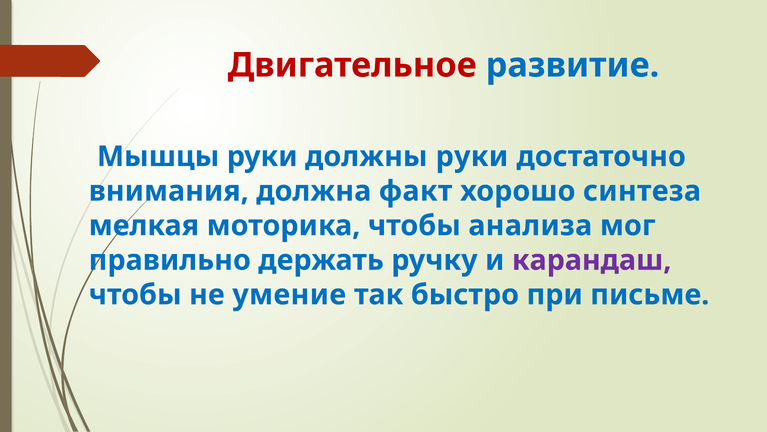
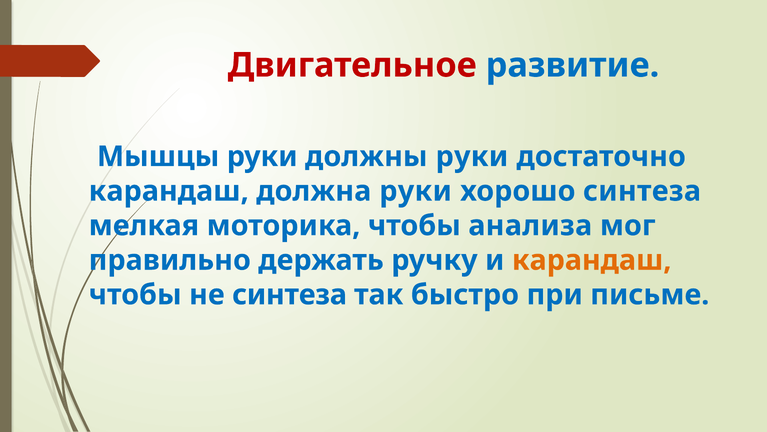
внимания at (169, 191): внимания -> карандаш
должна факт: факт -> руки
карандаш at (592, 260) colour: purple -> orange
не умение: умение -> синтеза
